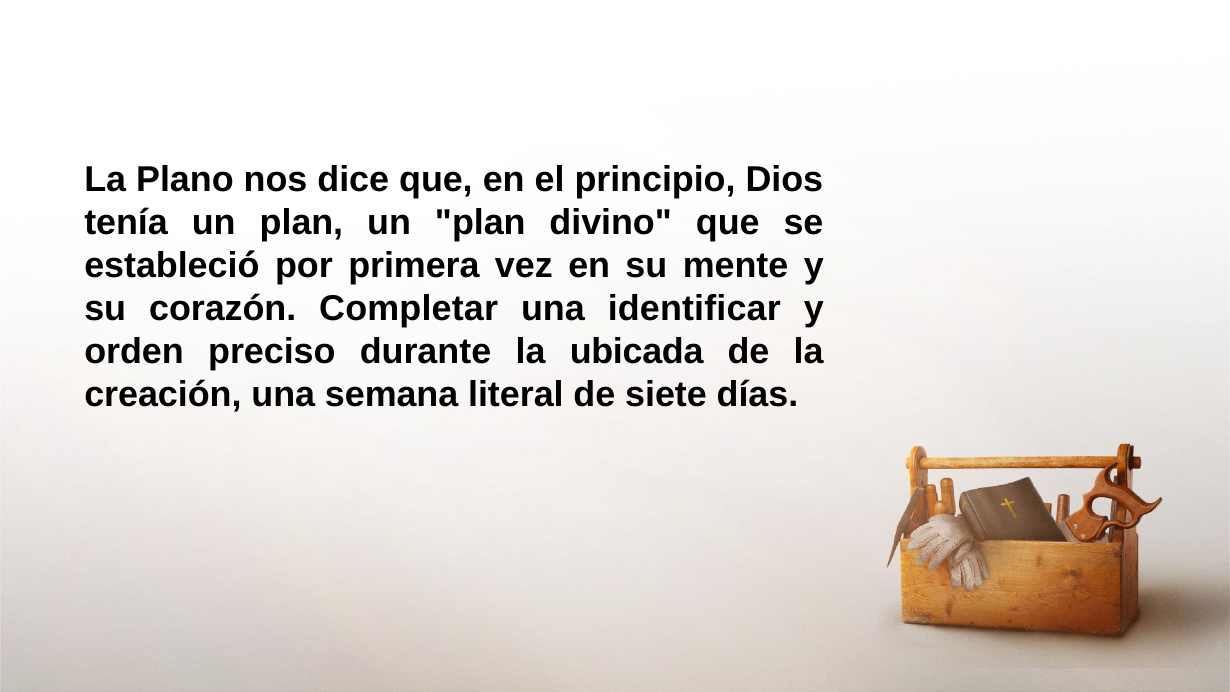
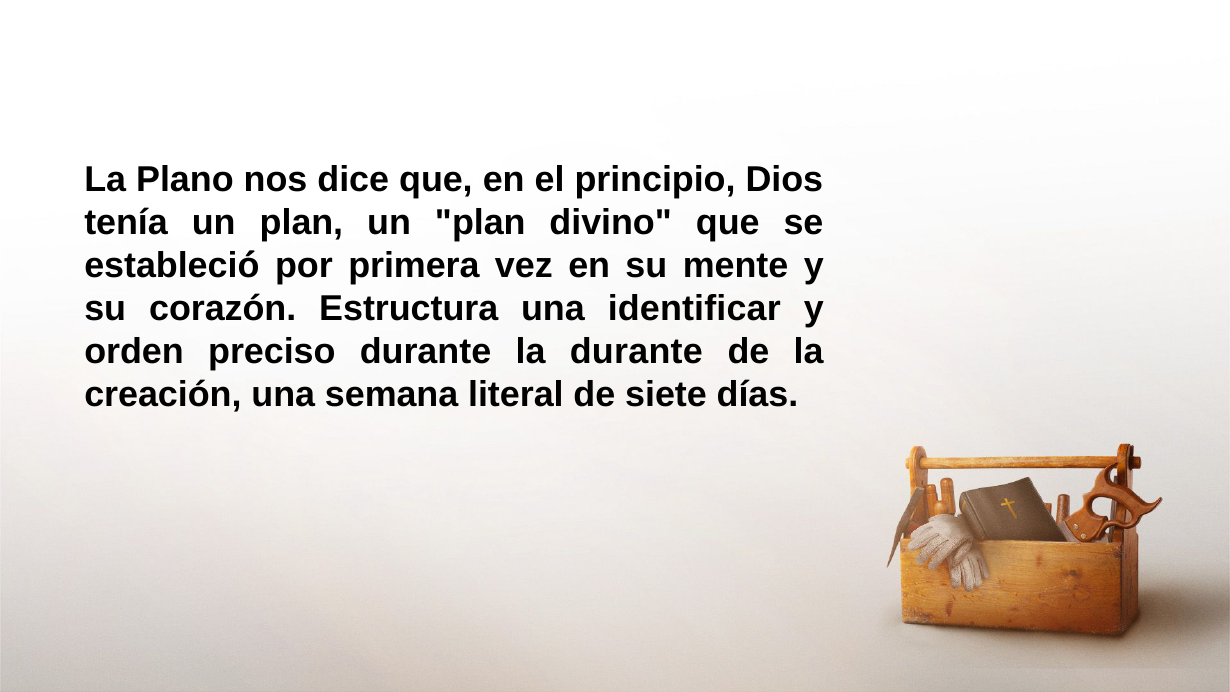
Completar: Completar -> Estructura
la ubicada: ubicada -> durante
